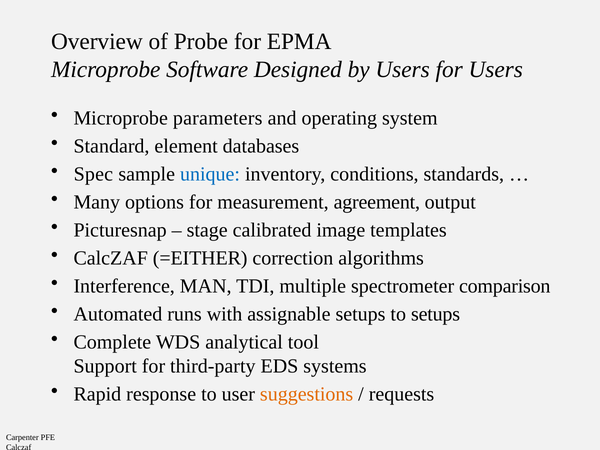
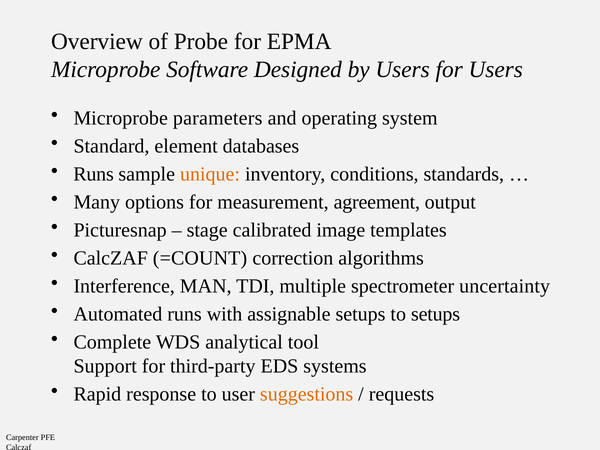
Spec at (93, 174): Spec -> Runs
unique colour: blue -> orange
=EITHER: =EITHER -> =COUNT
comparison: comparison -> uncertainty
